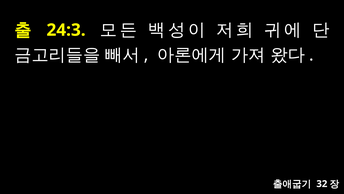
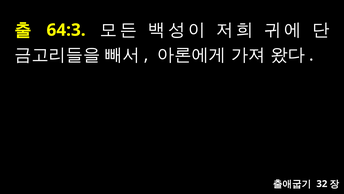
24:3: 24:3 -> 64:3
